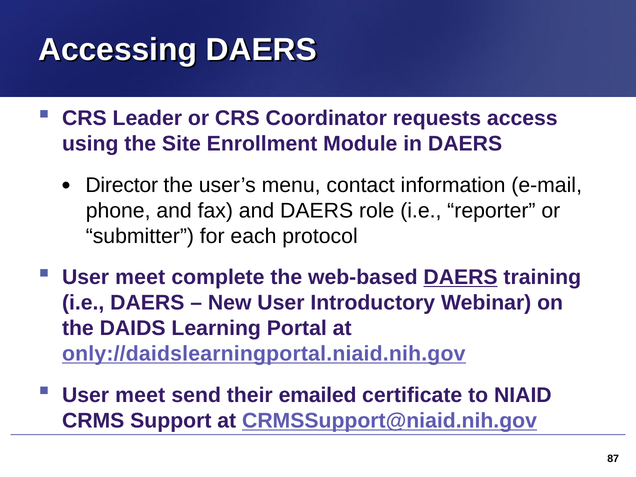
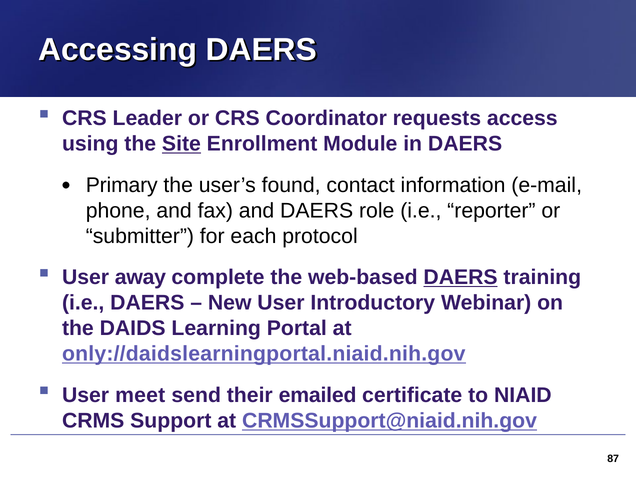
Site underline: none -> present
Director: Director -> Primary
menu: menu -> found
meet at (140, 277): meet -> away
